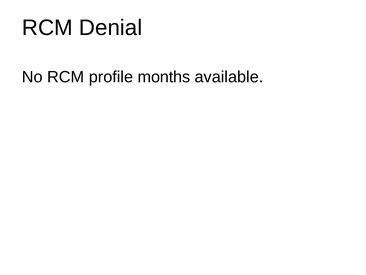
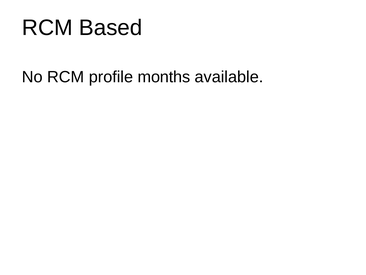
Denial: Denial -> Based
